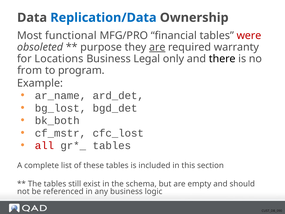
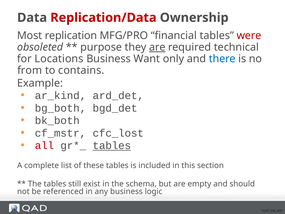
Replication/Data colour: blue -> red
functional: functional -> replication
warranty: warranty -> technical
Legal: Legal -> Want
there colour: black -> blue
program: program -> contains
ar_name: ar_name -> ar_kind
bg_lost: bg_lost -> bg_both
tables at (112, 145) underline: none -> present
